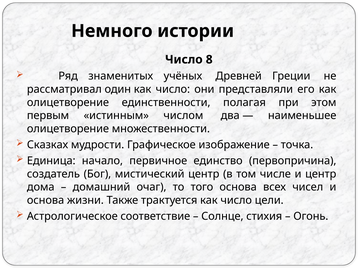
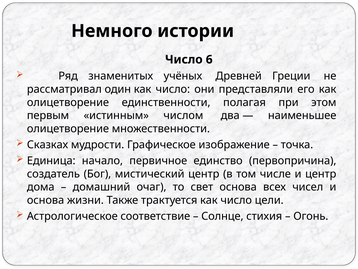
8: 8 -> 6
того: того -> свет
